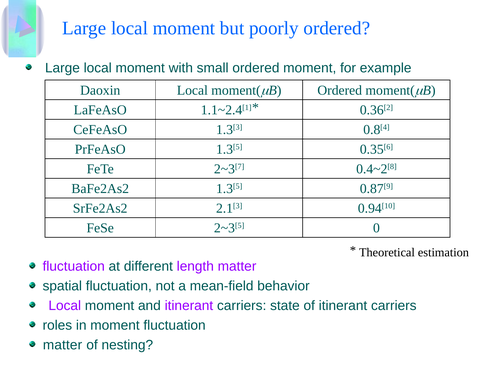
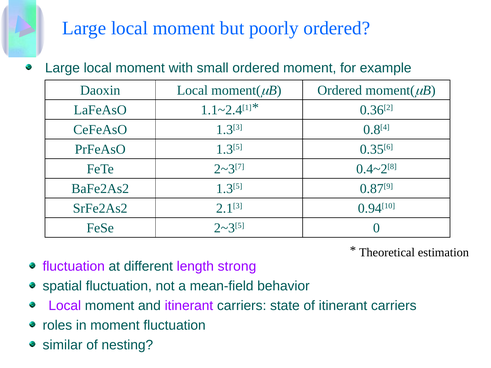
length matter: matter -> strong
matter at (63, 345): matter -> similar
